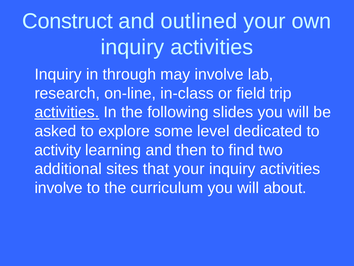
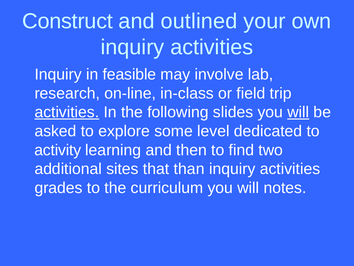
through: through -> feasible
will at (298, 112) underline: none -> present
that your: your -> than
involve at (59, 188): involve -> grades
about: about -> notes
